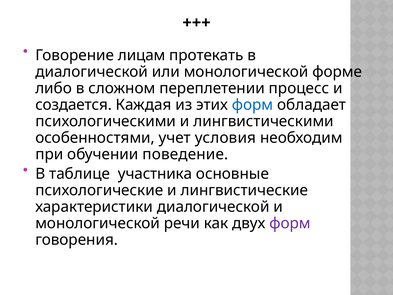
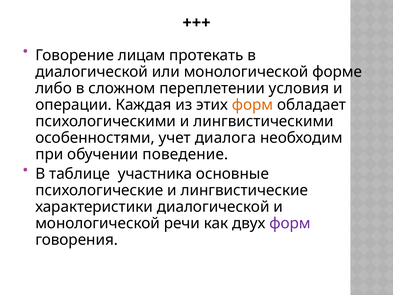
процесс: процесс -> условия
создается: создается -> операции
форм at (253, 105) colour: blue -> orange
условия: условия -> диалога
